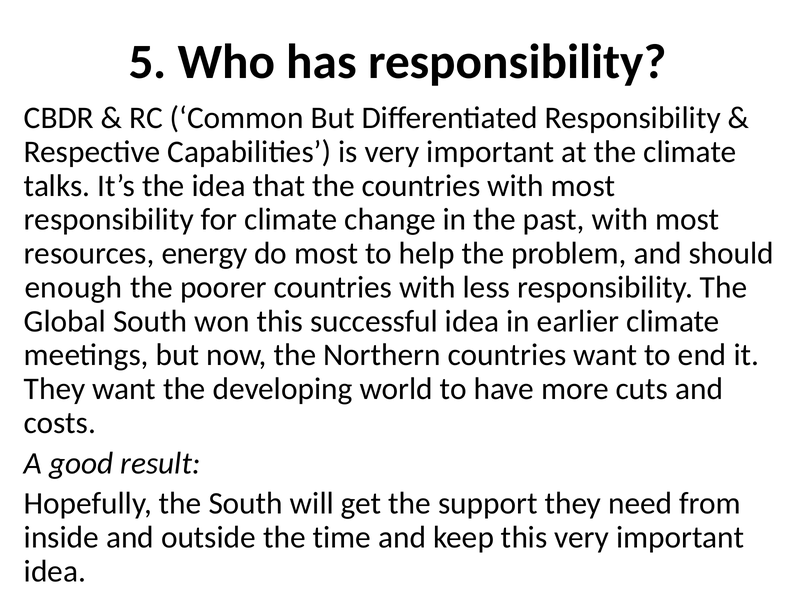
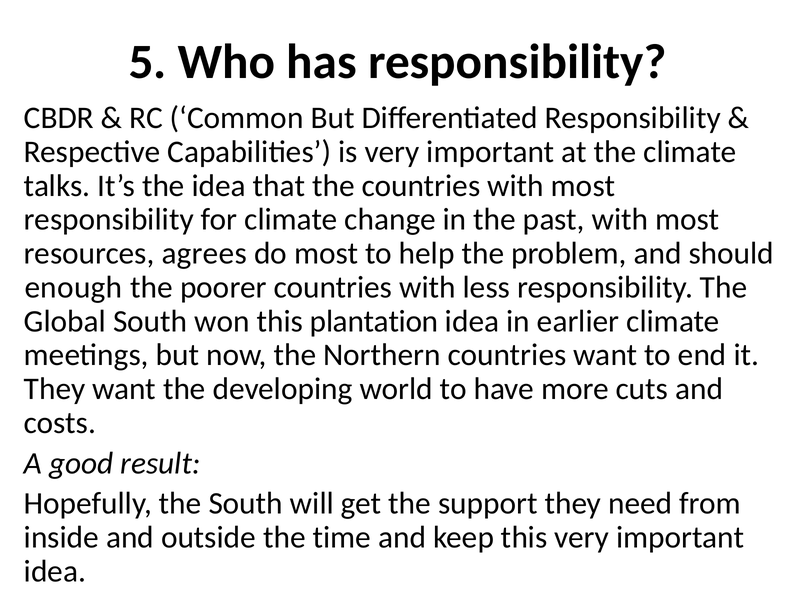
energy: energy -> agrees
successful: successful -> plantation
